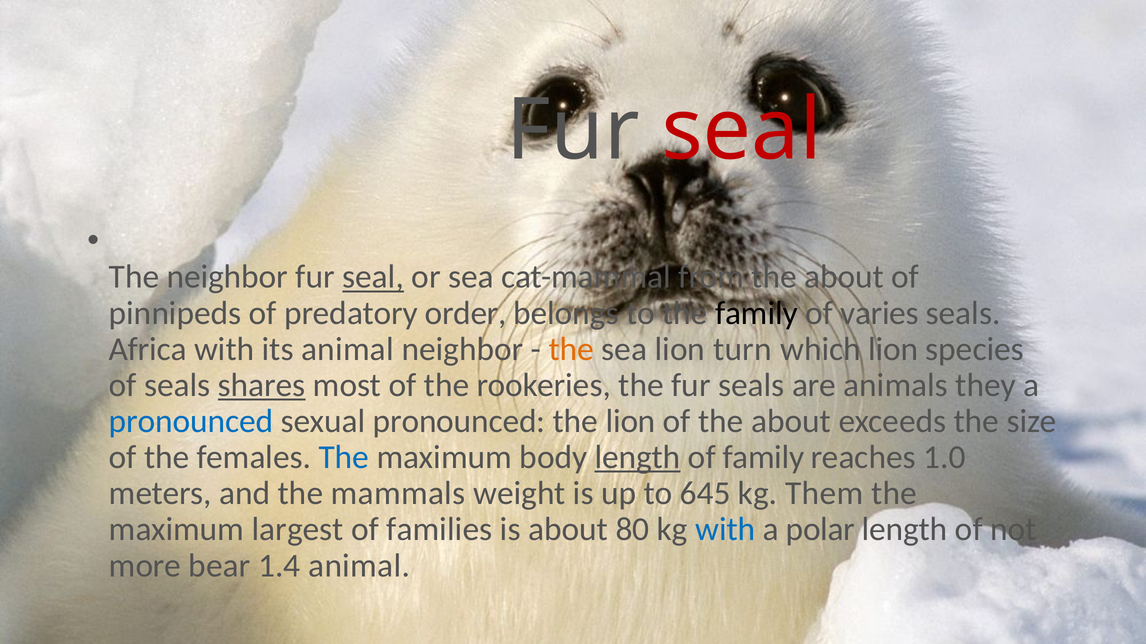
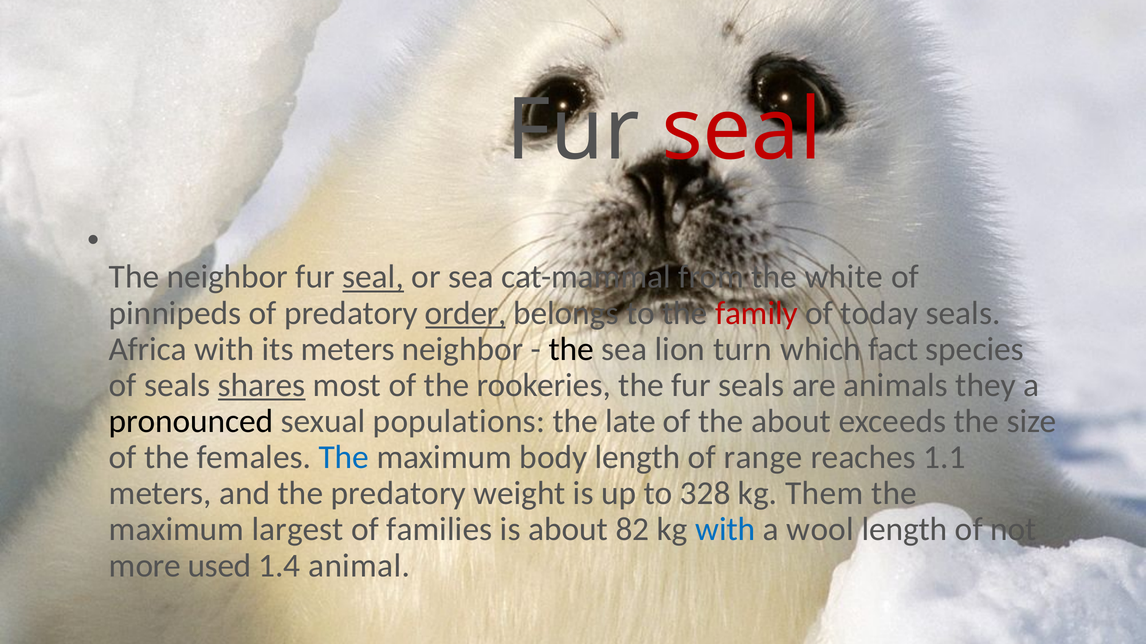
from the about: about -> white
order underline: none -> present
family at (756, 313) colour: black -> red
varies: varies -> today
its animal: animal -> meters
the at (571, 349) colour: orange -> black
which lion: lion -> fact
pronounced at (191, 422) colour: blue -> black
sexual pronounced: pronounced -> populations
the lion: lion -> late
length at (638, 458) underline: present -> none
of family: family -> range
1.0: 1.0 -> 1.1
the mammals: mammals -> predatory
645: 645 -> 328
80: 80 -> 82
polar: polar -> wool
bear: bear -> used
